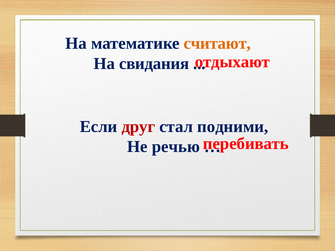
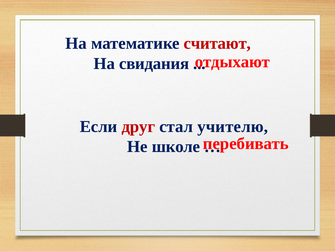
считают colour: orange -> red
подними: подними -> учителю
речью: речью -> школе
